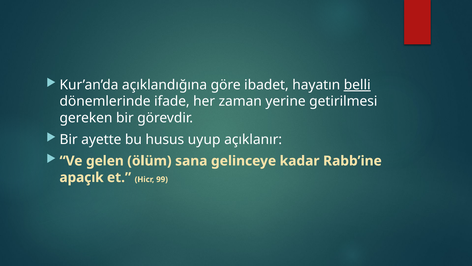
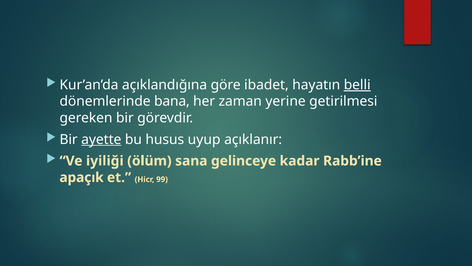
ifade: ifade -> bana
ayette underline: none -> present
gelen: gelen -> iyiliği
